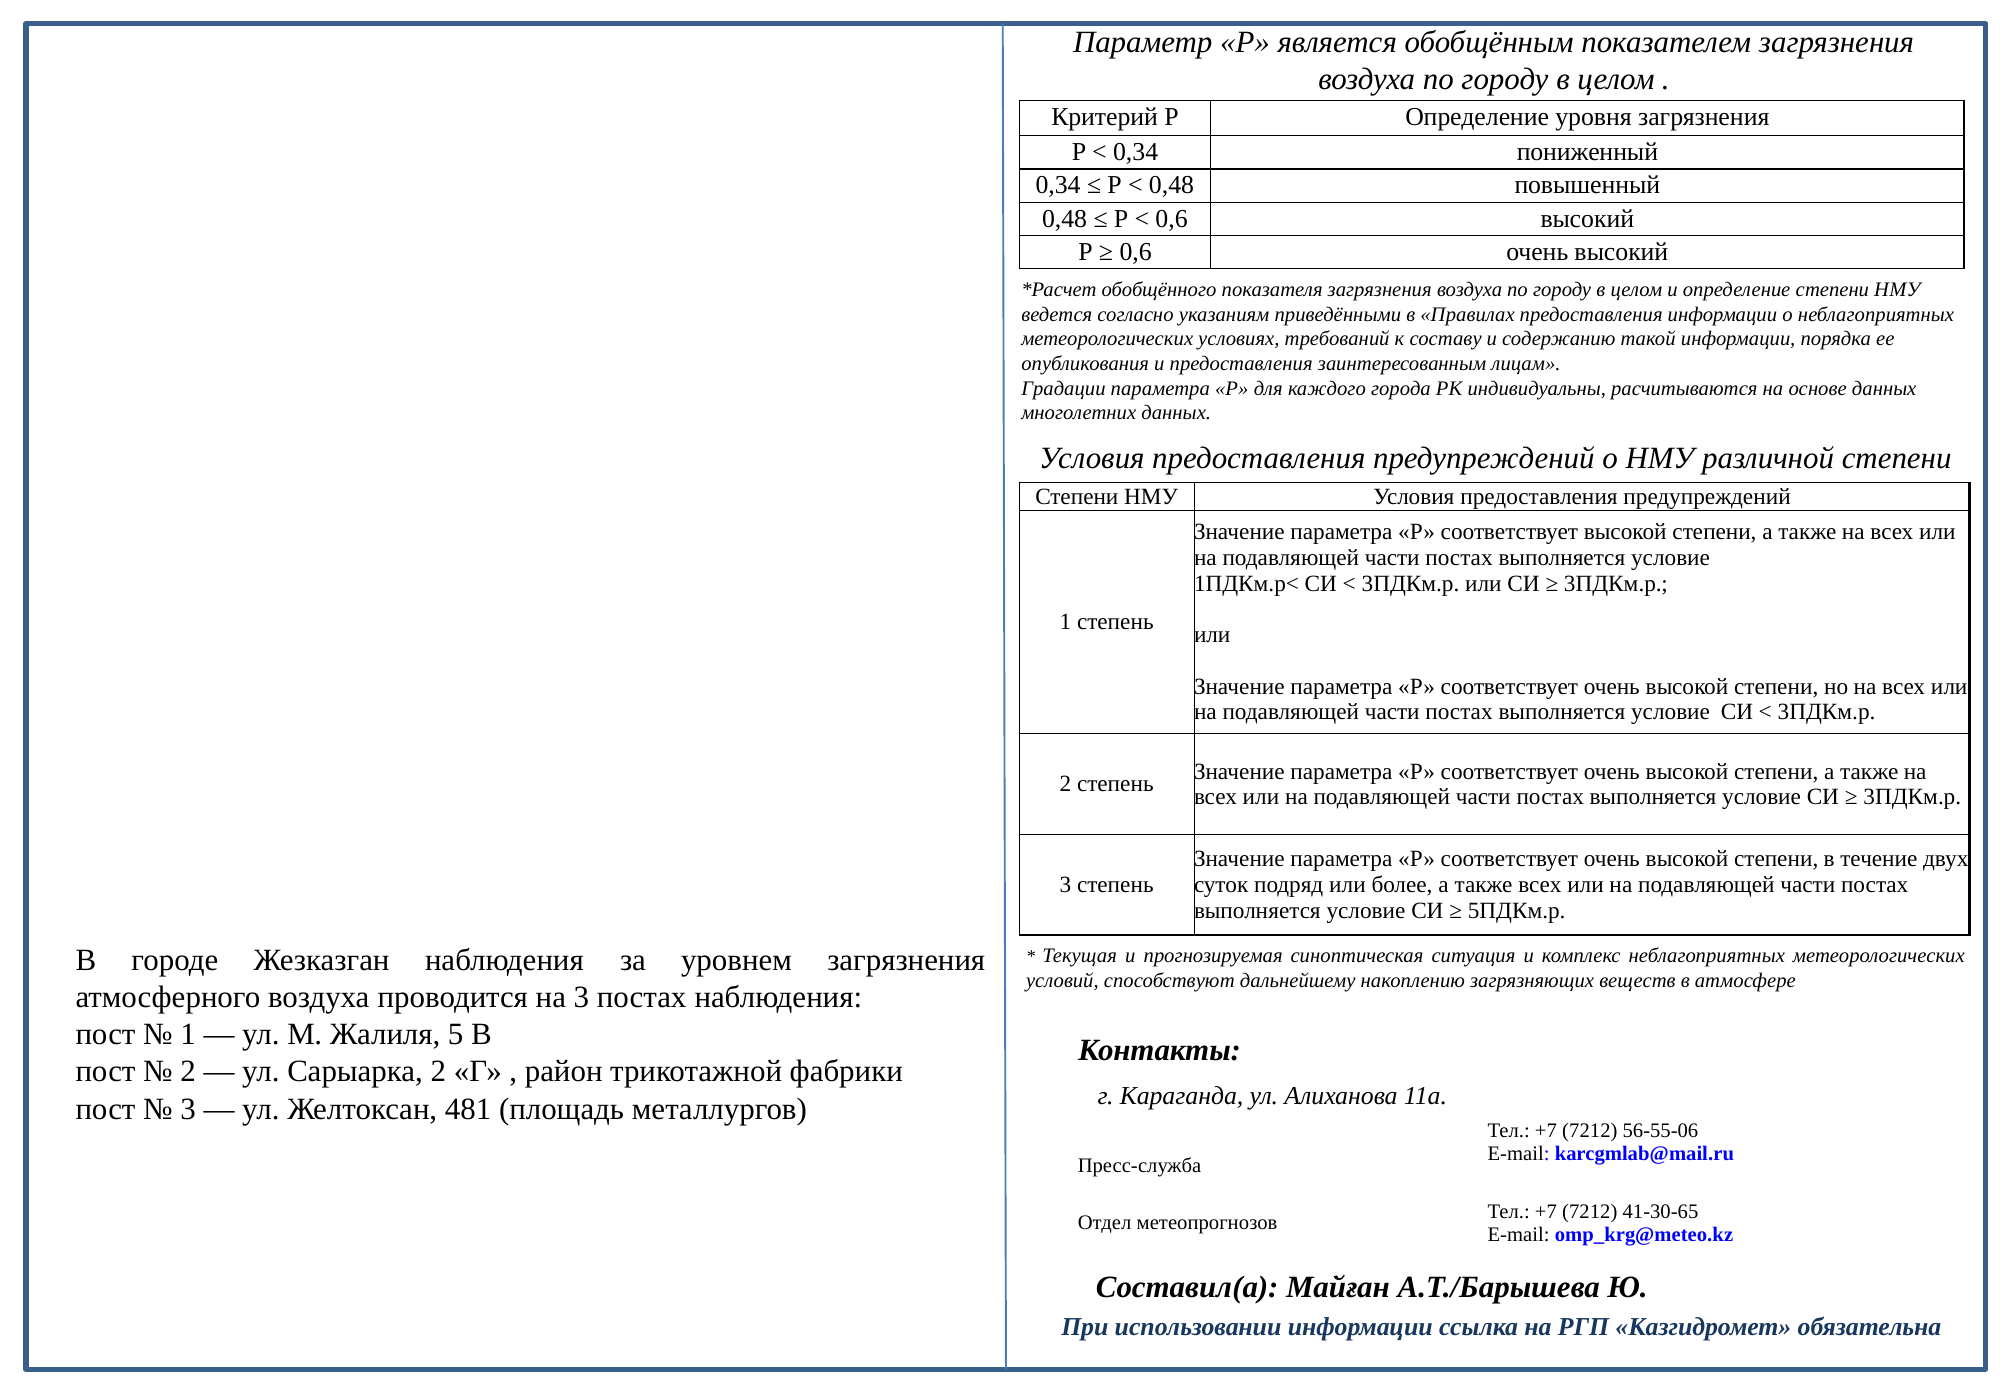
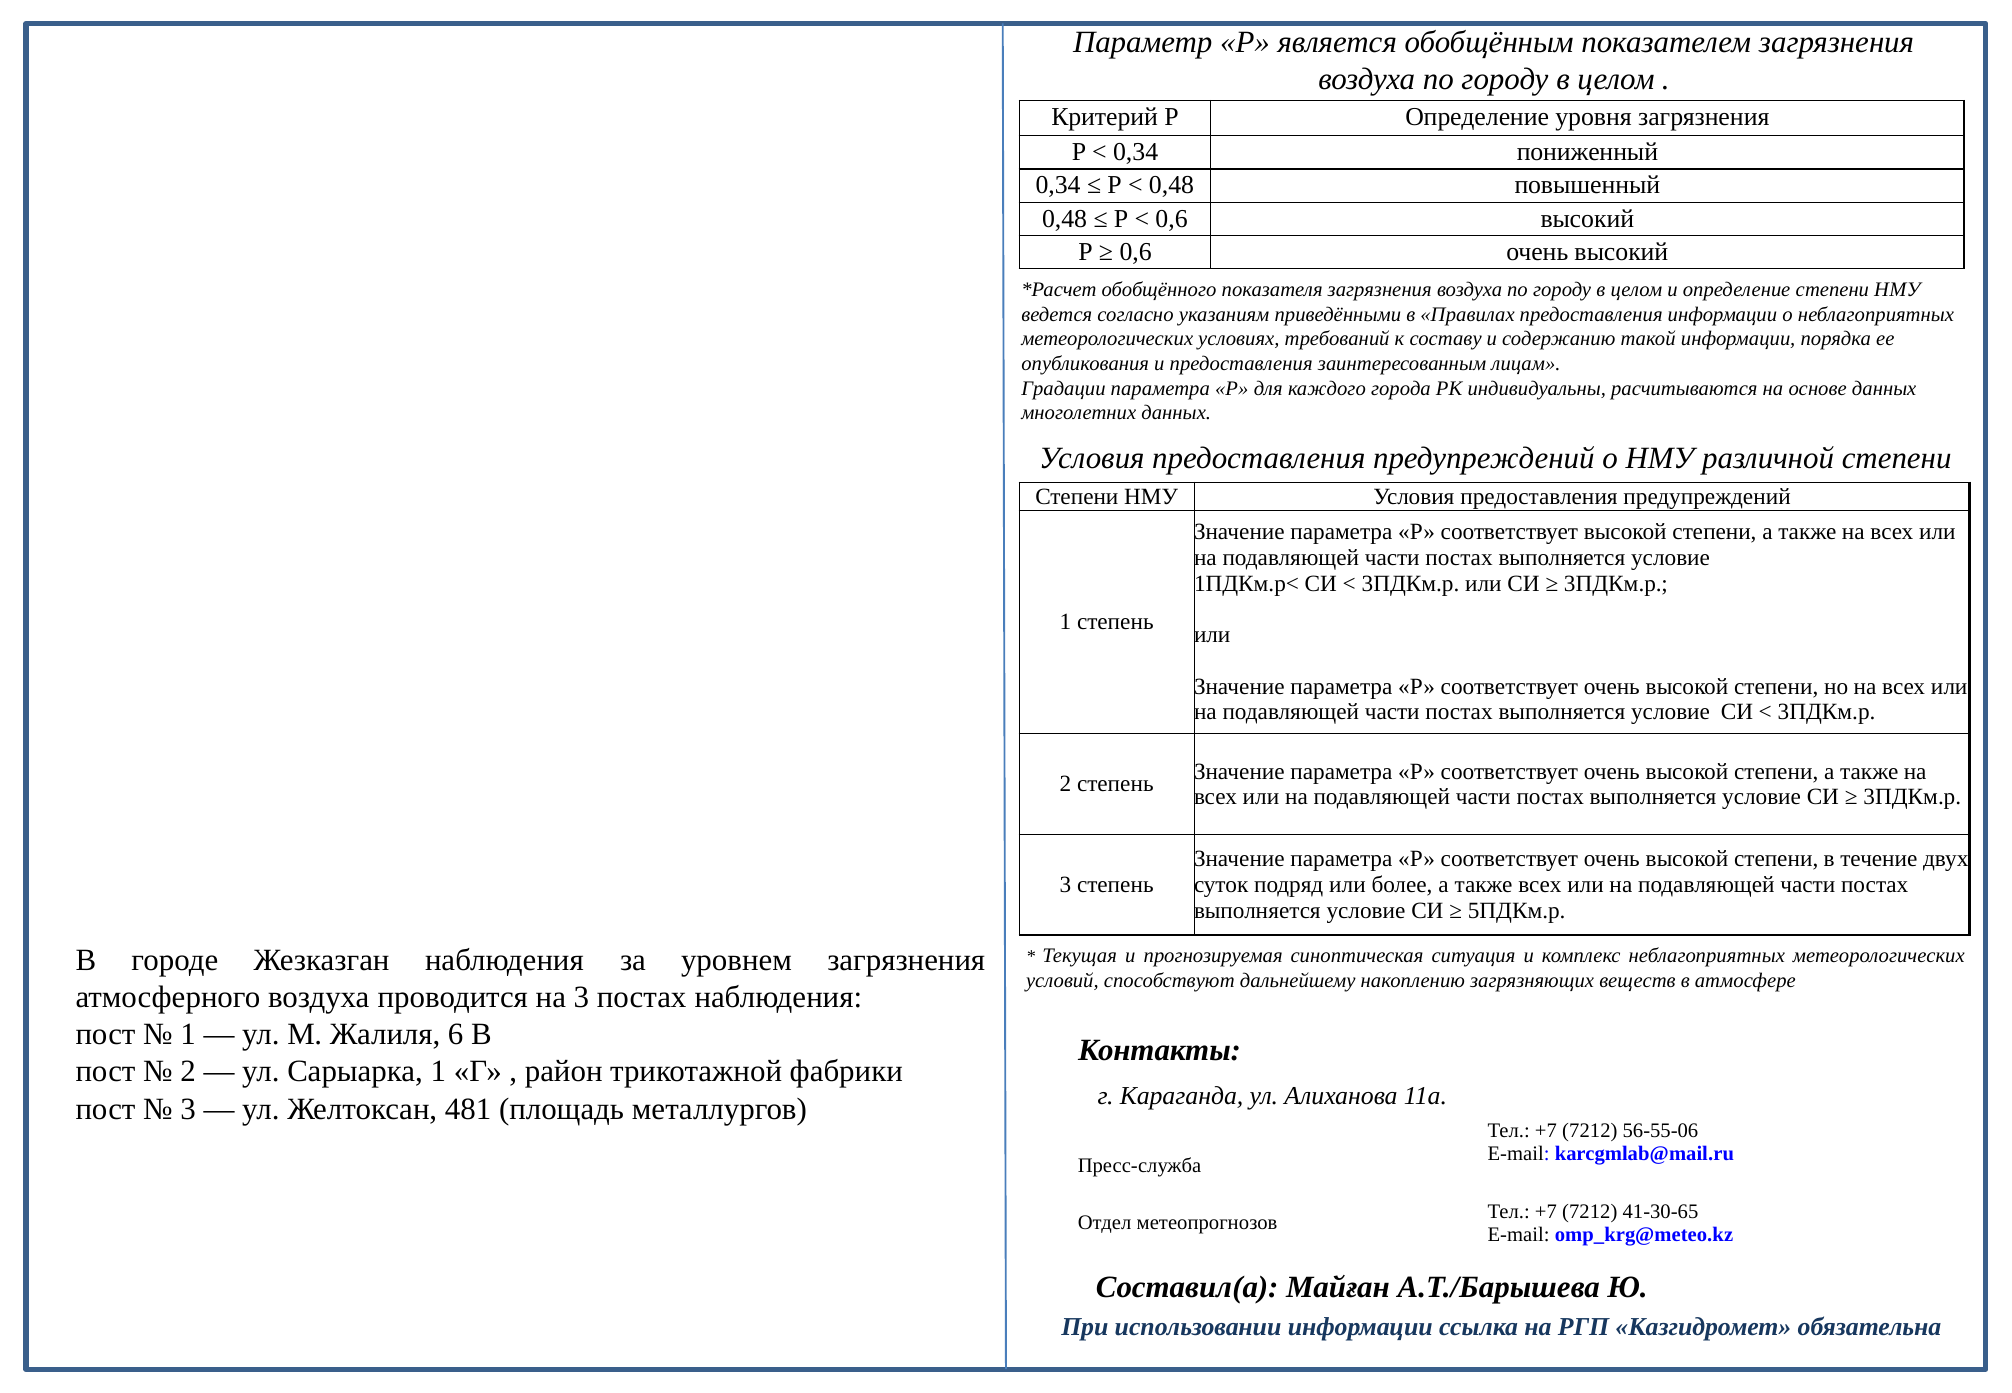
5: 5 -> 6
Сарыарка 2: 2 -> 1
